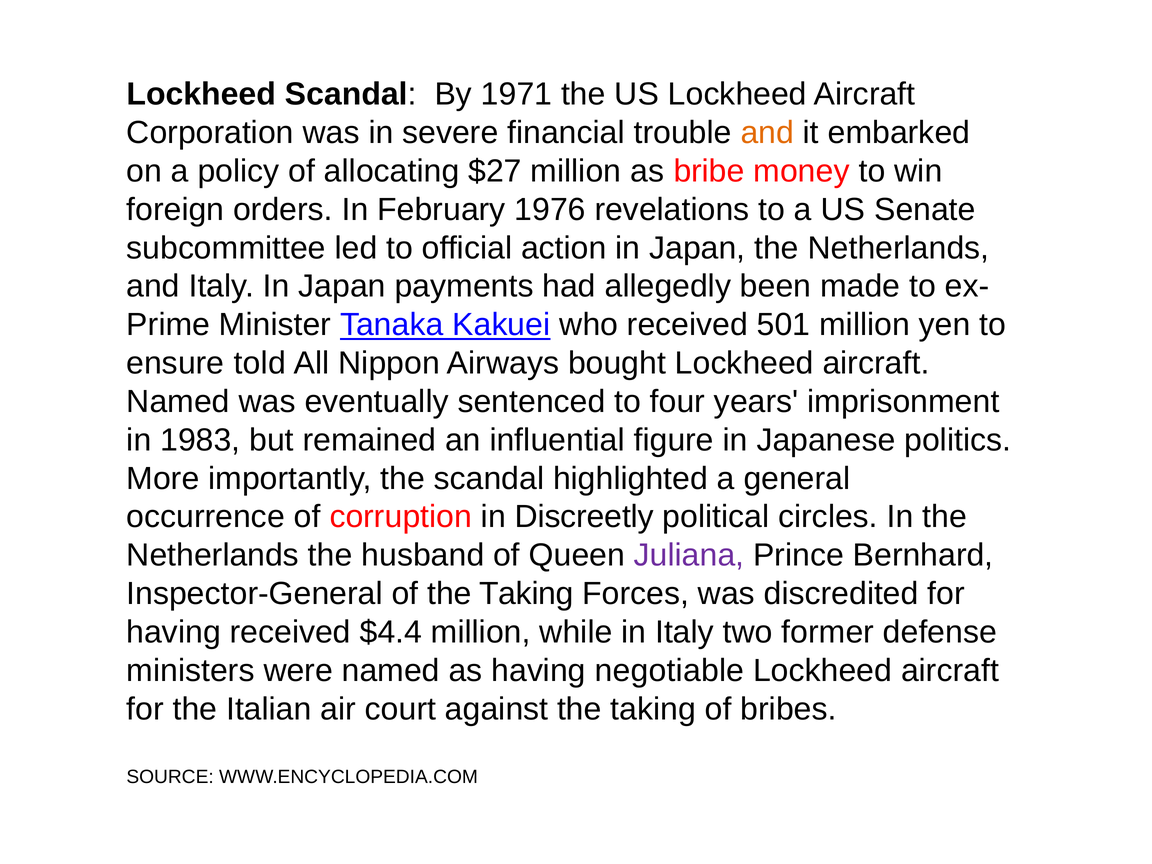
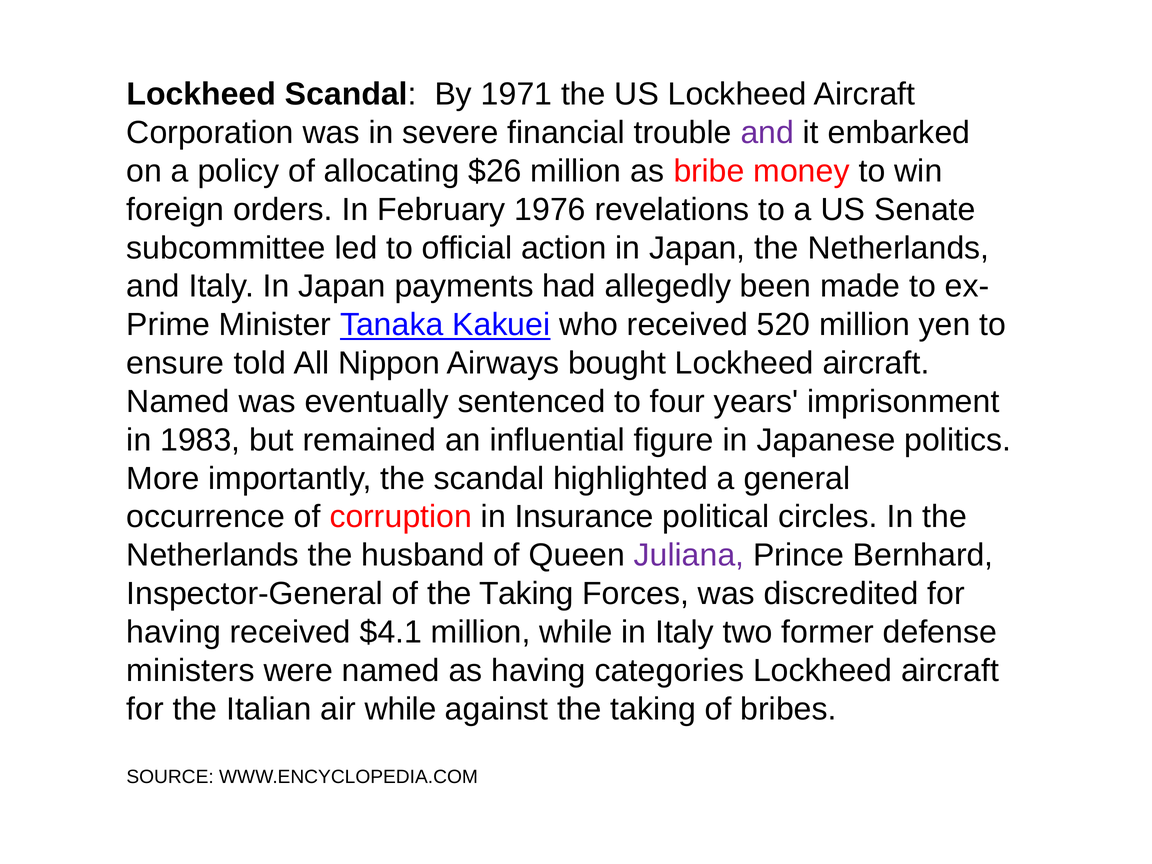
and at (767, 133) colour: orange -> purple
$27: $27 -> $26
501: 501 -> 520
Discreetly: Discreetly -> Insurance
$4.4: $4.4 -> $4.1
negotiable: negotiable -> categories
air court: court -> while
